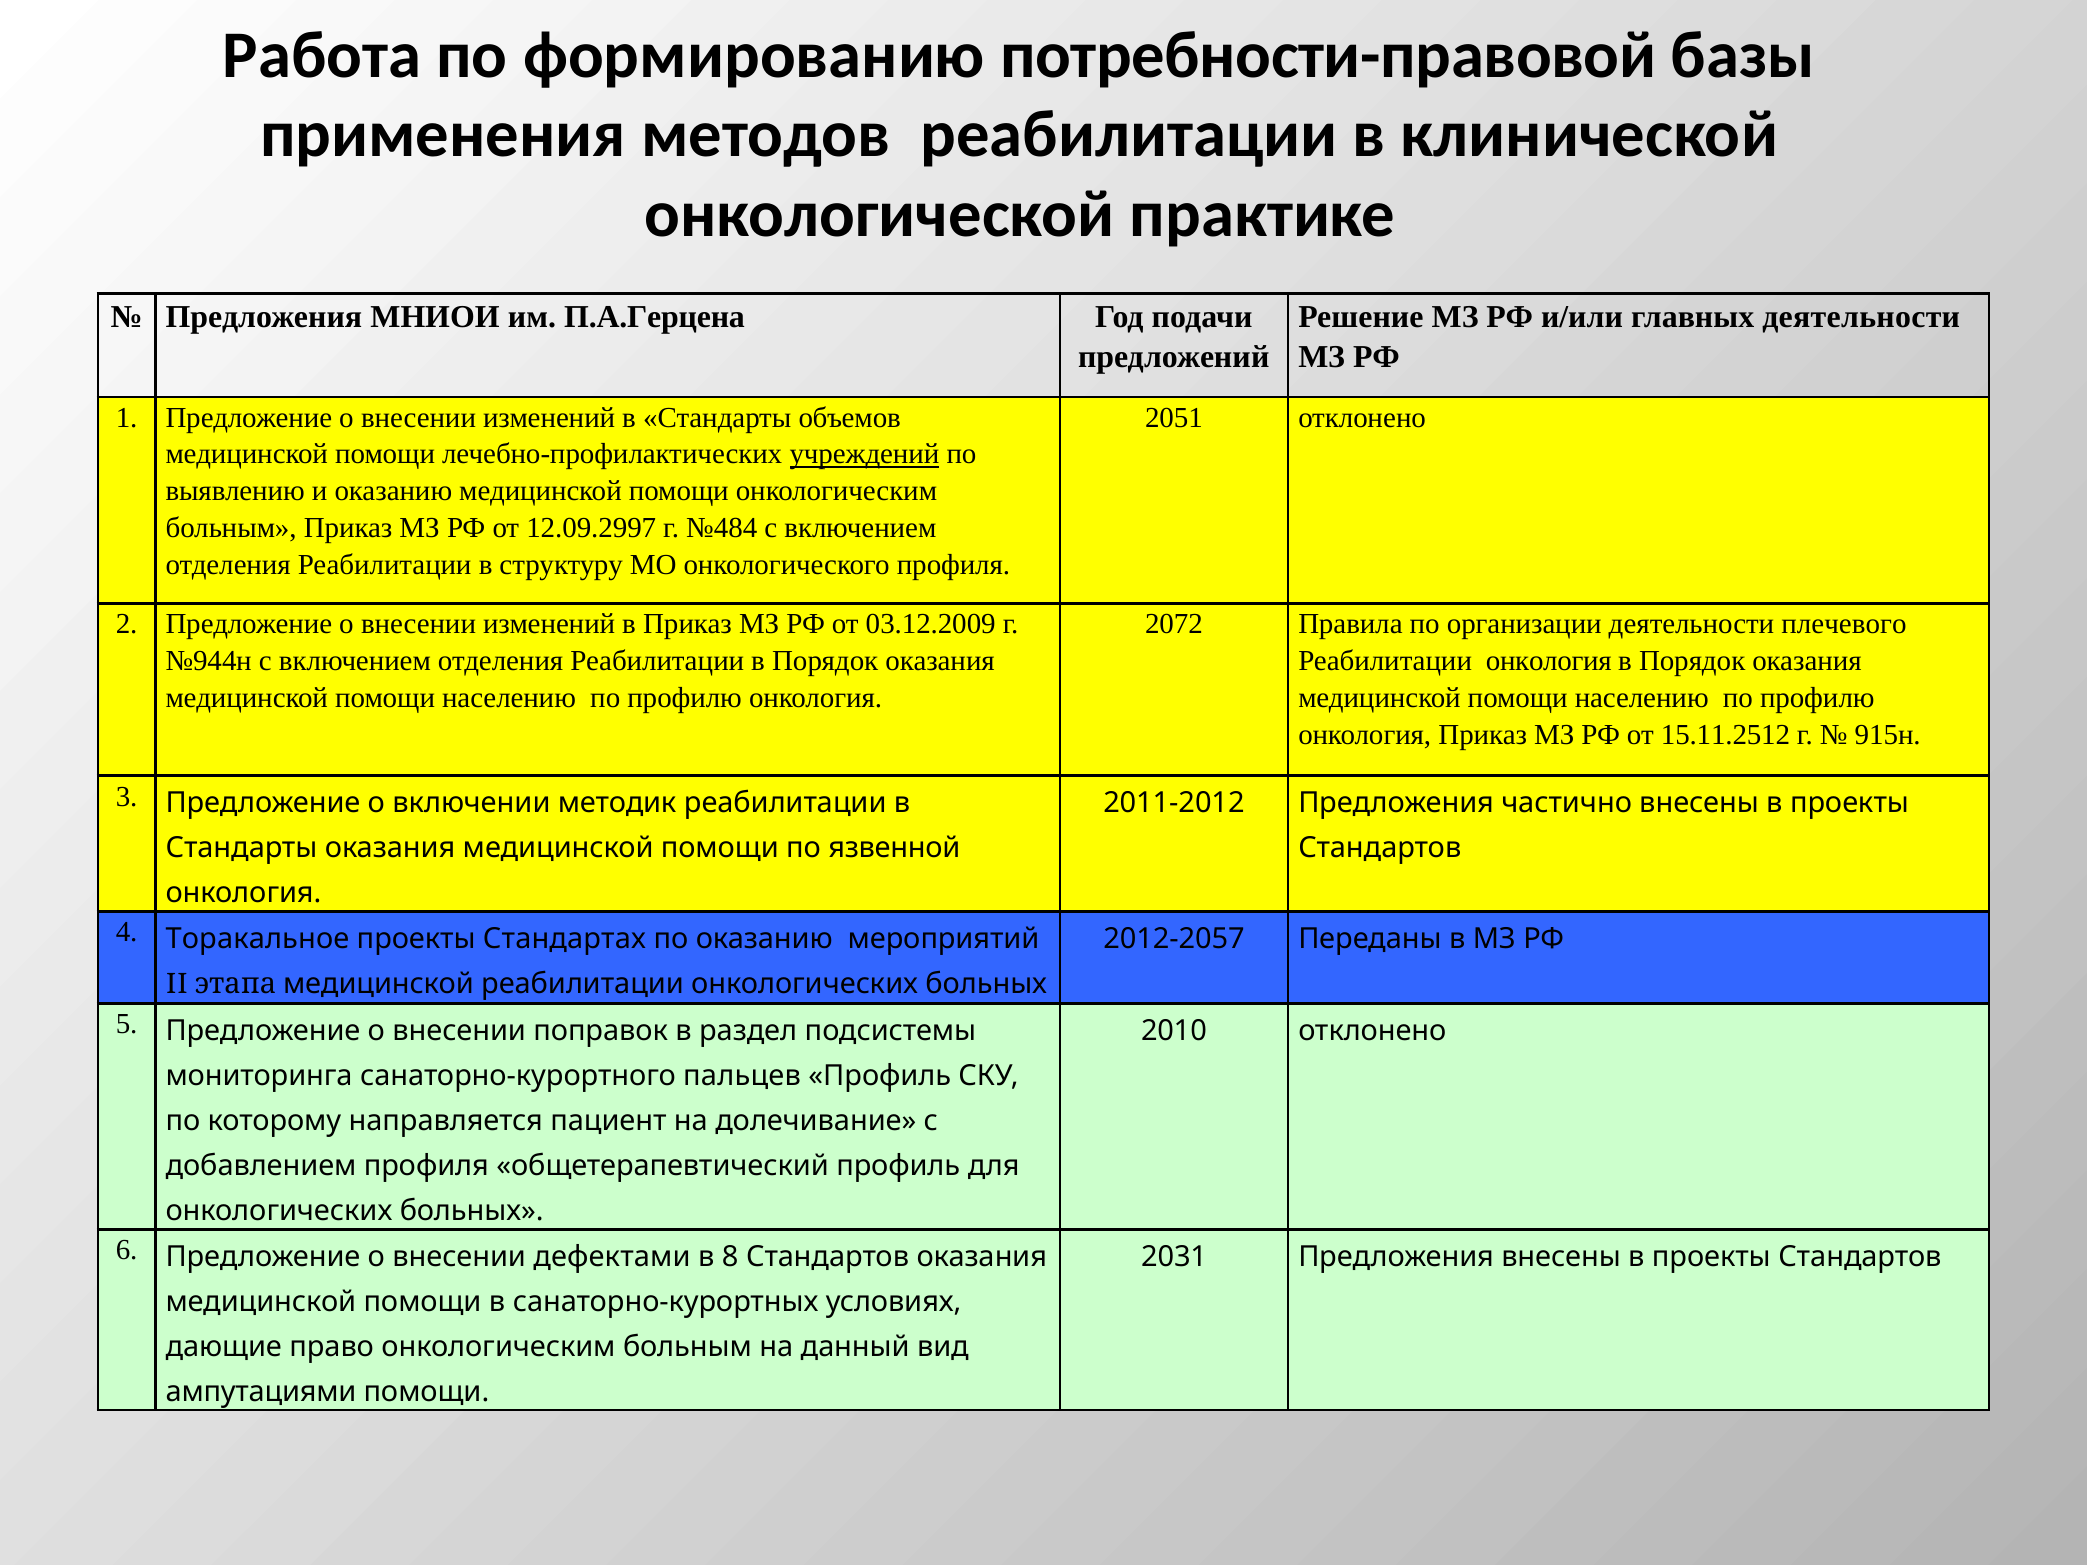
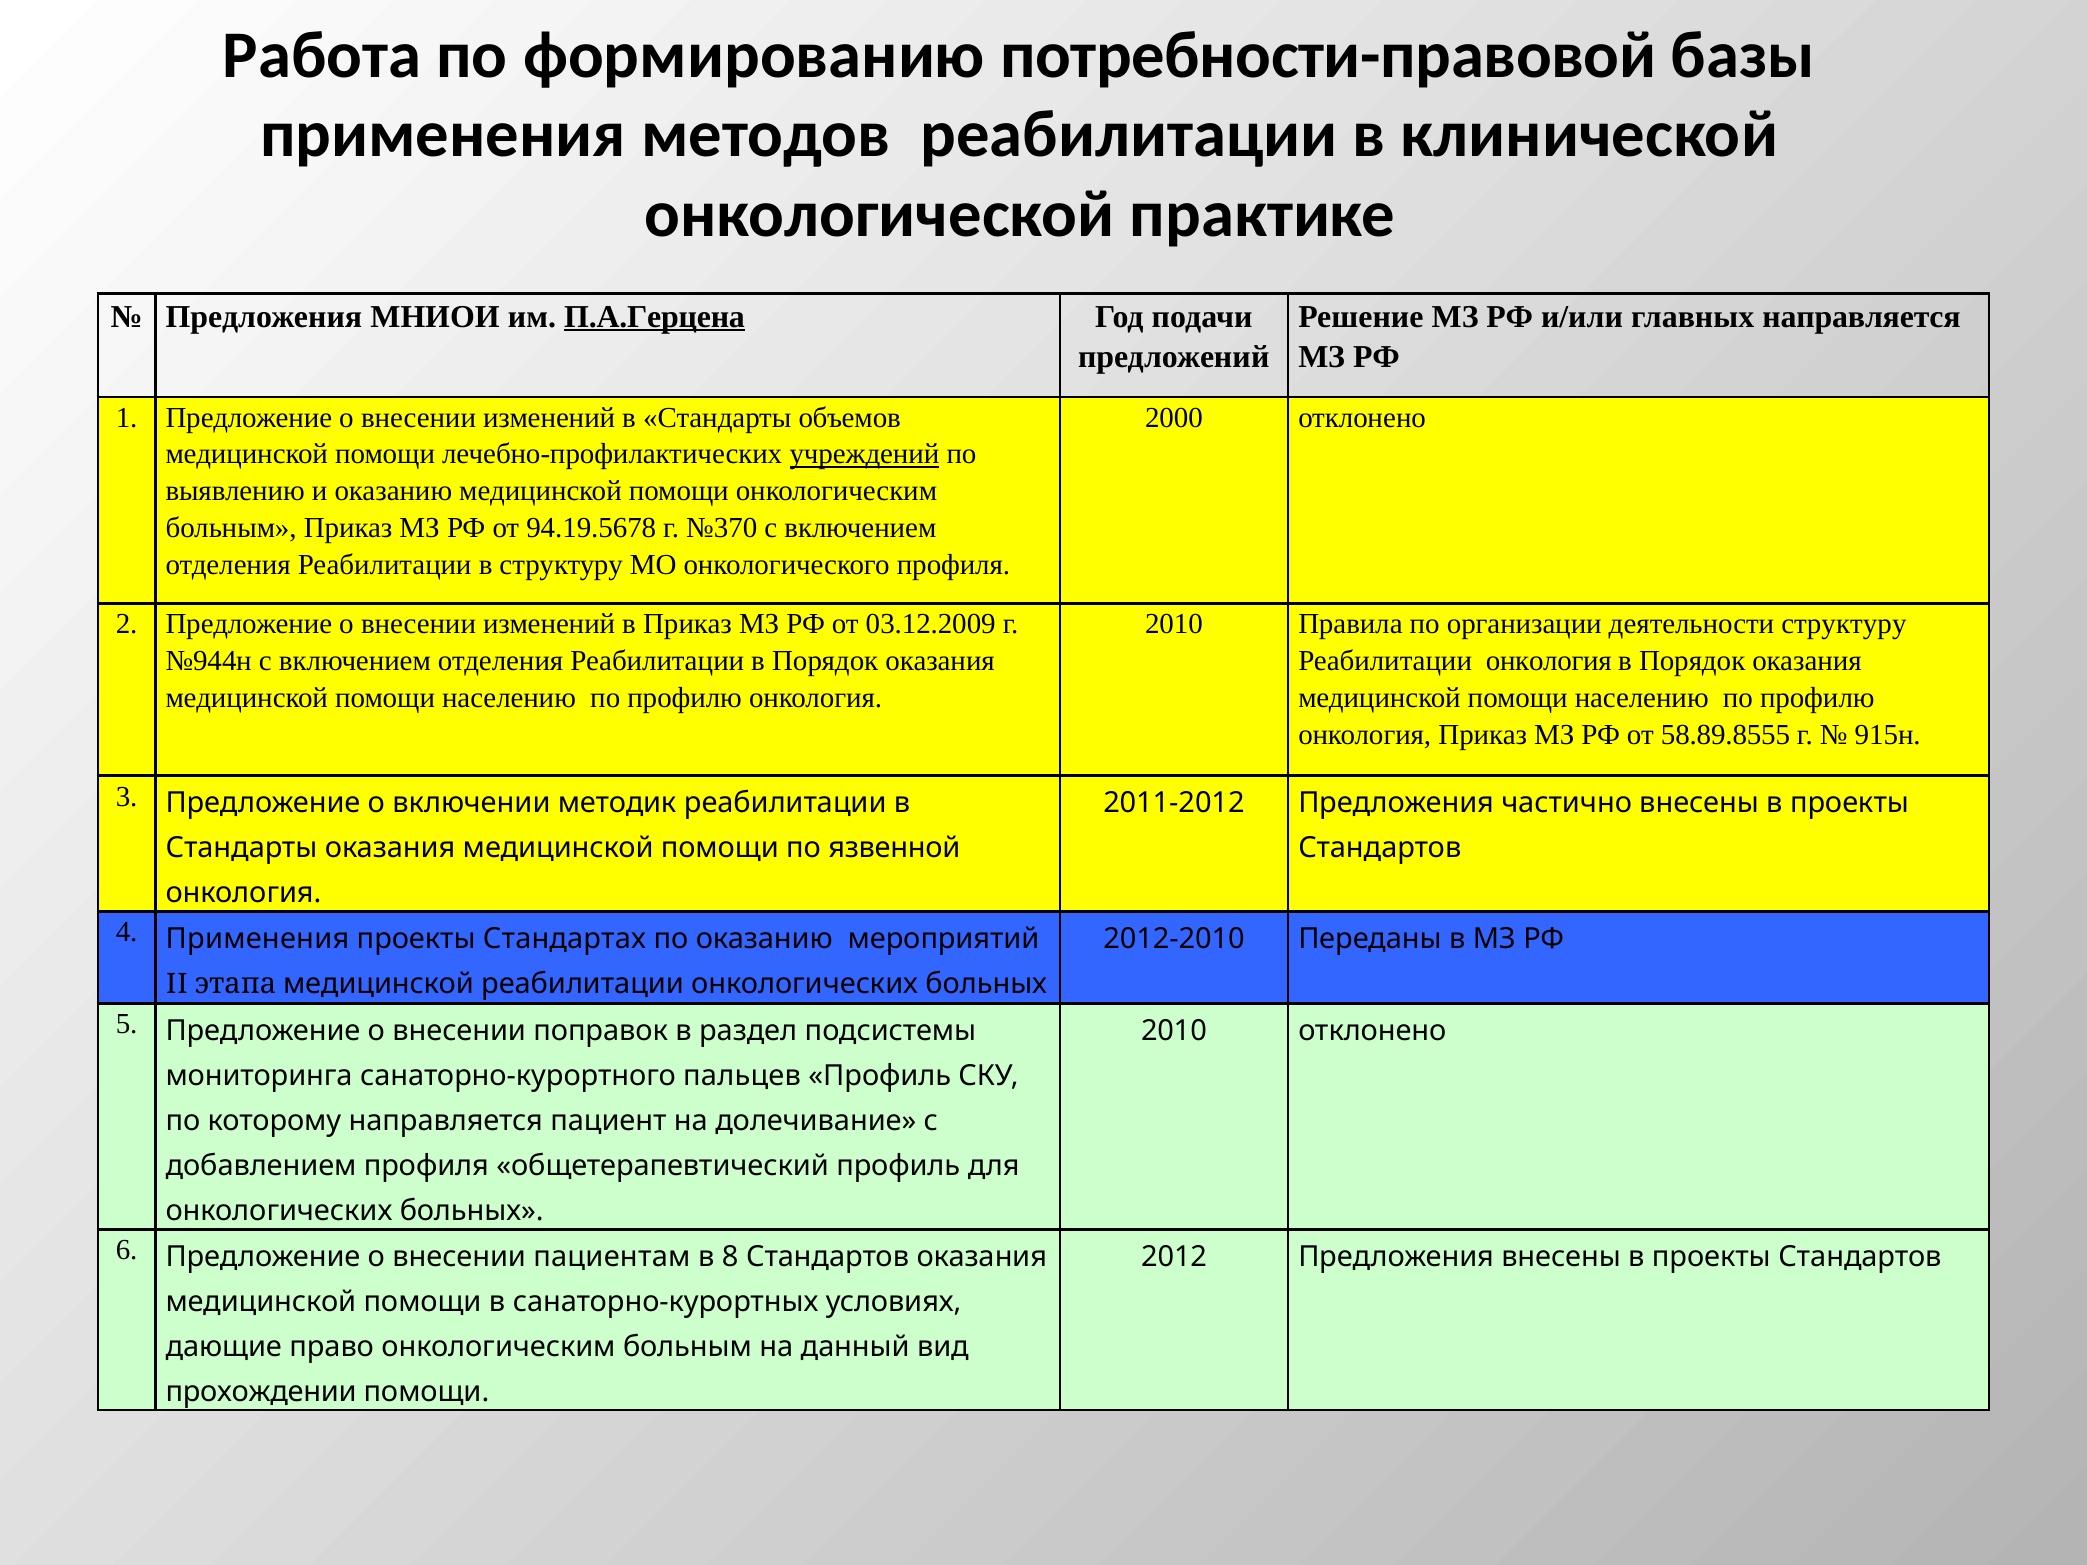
П.А.Герцена underline: none -> present
главных деятельности: деятельности -> направляется
2051: 2051 -> 2000
12.09.2997: 12.09.2997 -> 94.19.5678
№484: №484 -> №370
2072 at (1174, 625): 2072 -> 2010
деятельности плечевого: плечевого -> структуру
15.11.2512: 15.11.2512 -> 58.89.8555
4 Торакальное: Торакальное -> Применения
2012-2057: 2012-2057 -> 2012-2010
дефектами: дефектами -> пациентам
2031: 2031 -> 2012
ампутациями: ампутациями -> прохождении
